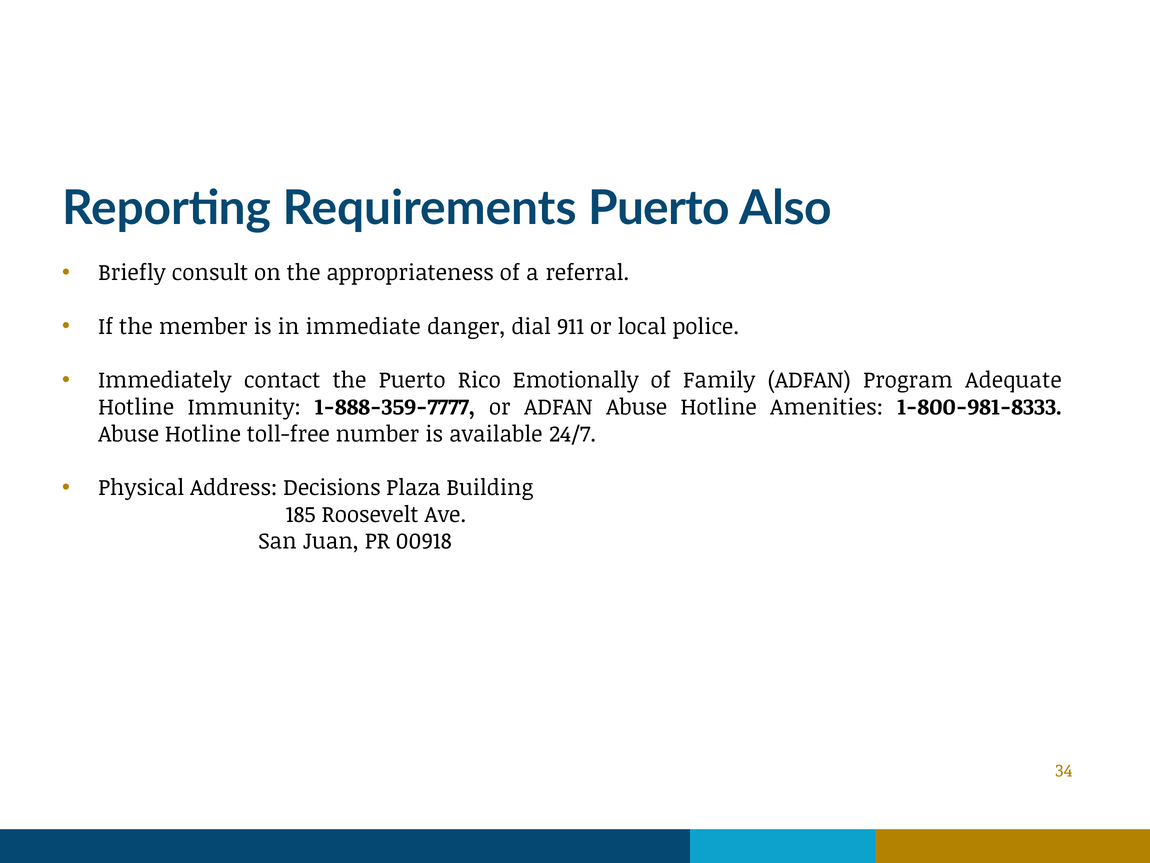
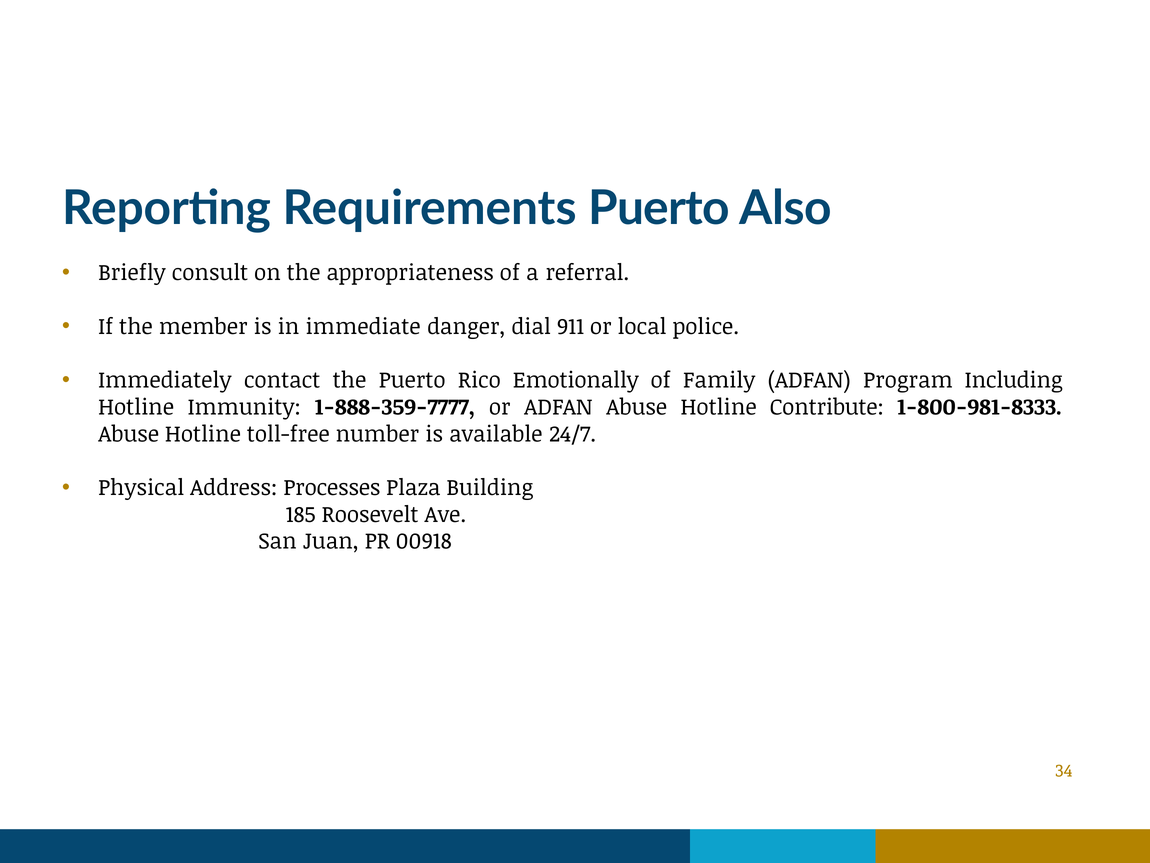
Adequate: Adequate -> Including
Amenities: Amenities -> Contribute
Decisions: Decisions -> Processes
